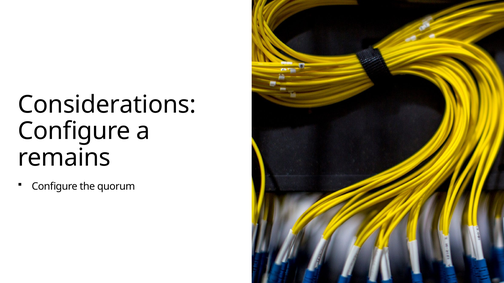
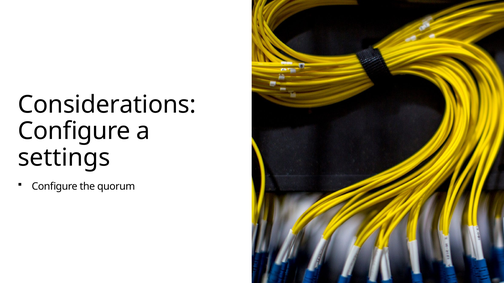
remains: remains -> settings
